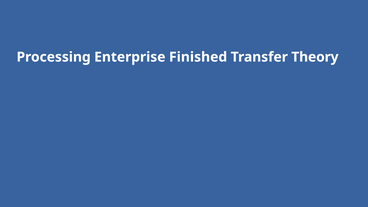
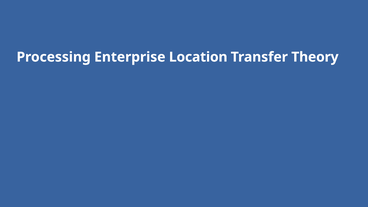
Finished: Finished -> Location
